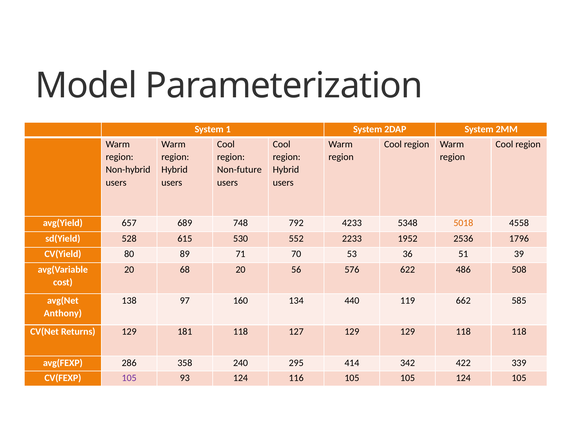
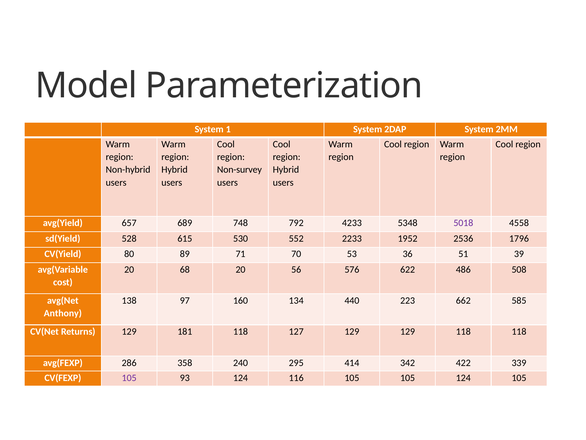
Non-future: Non-future -> Non-survey
5018 colour: orange -> purple
119: 119 -> 223
